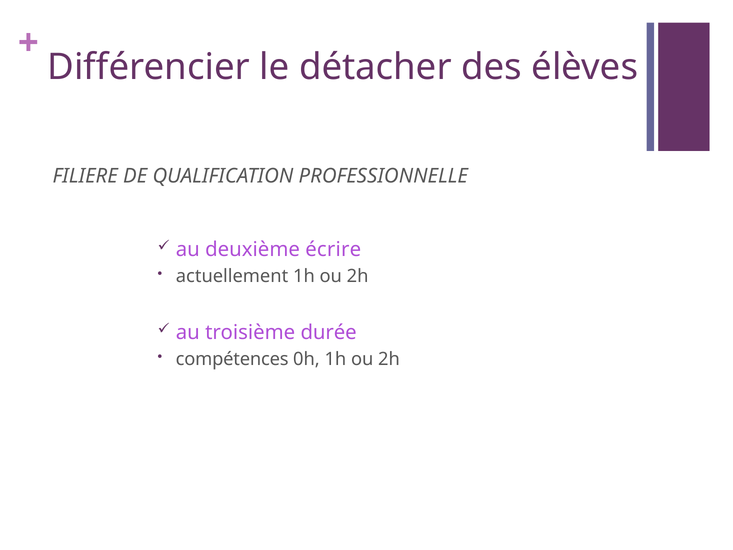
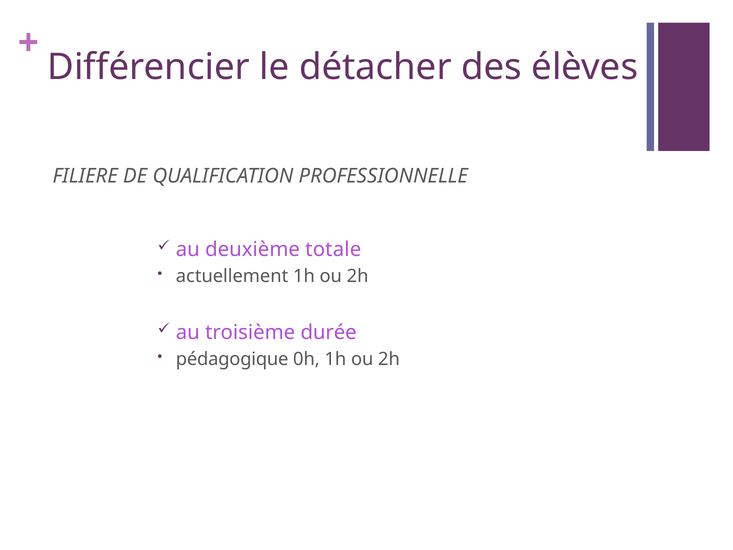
écrire: écrire -> totale
compétences: compétences -> pédagogique
